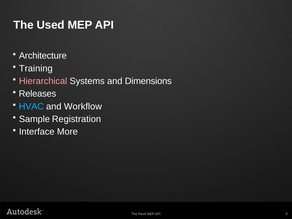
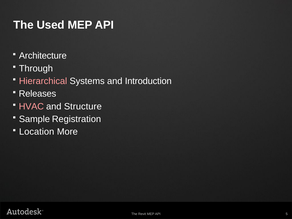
Training: Training -> Through
Dimensions: Dimensions -> Introduction
HVAC colour: light blue -> pink
Workflow: Workflow -> Structure
Interface: Interface -> Location
